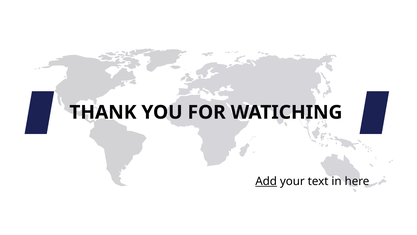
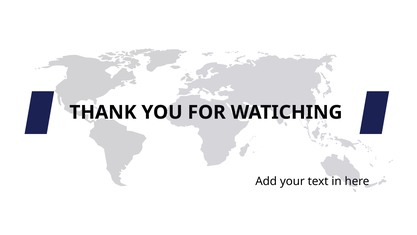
Add underline: present -> none
